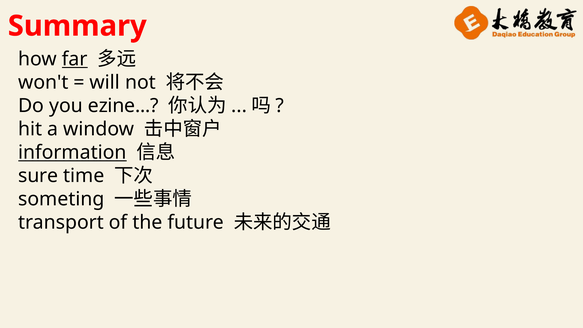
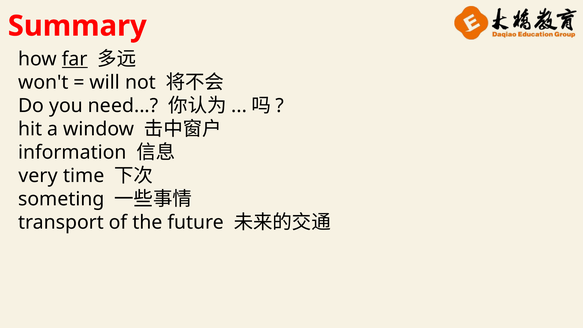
ezine: ezine -> need
information underline: present -> none
sure: sure -> very
